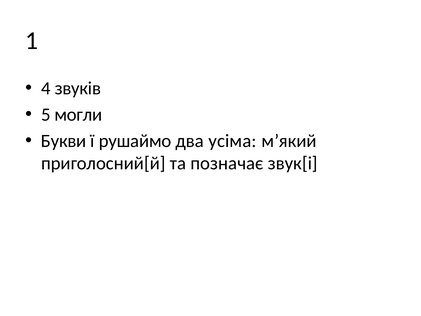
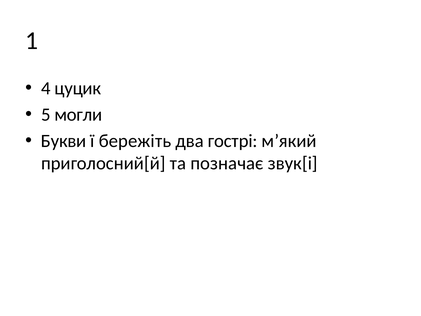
звуків: звуків -> цуцик
рушаймо: рушаймо -> бережіть
усіма: усіма -> гострі
